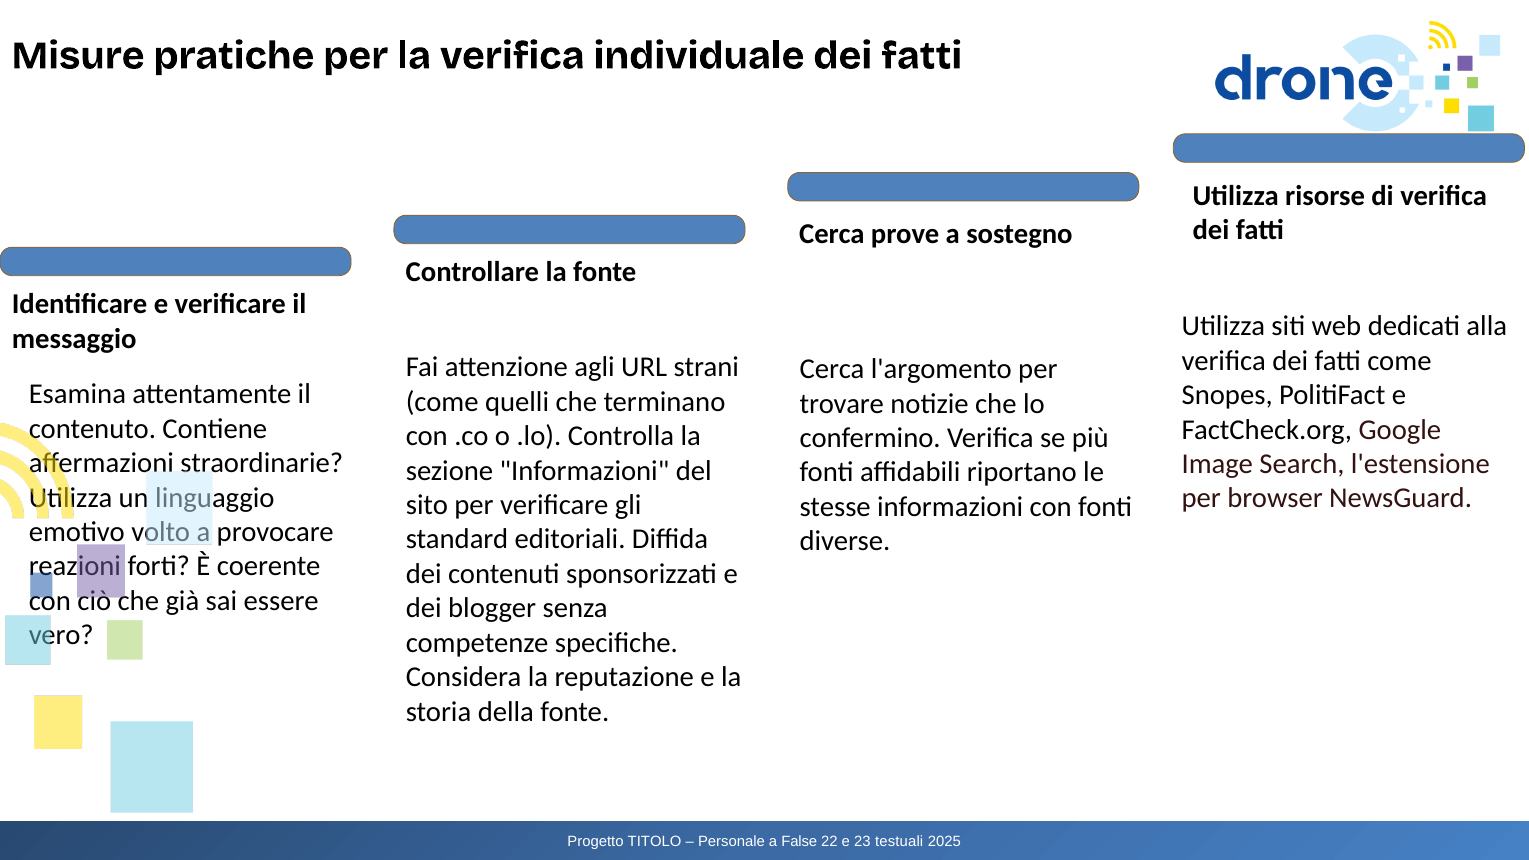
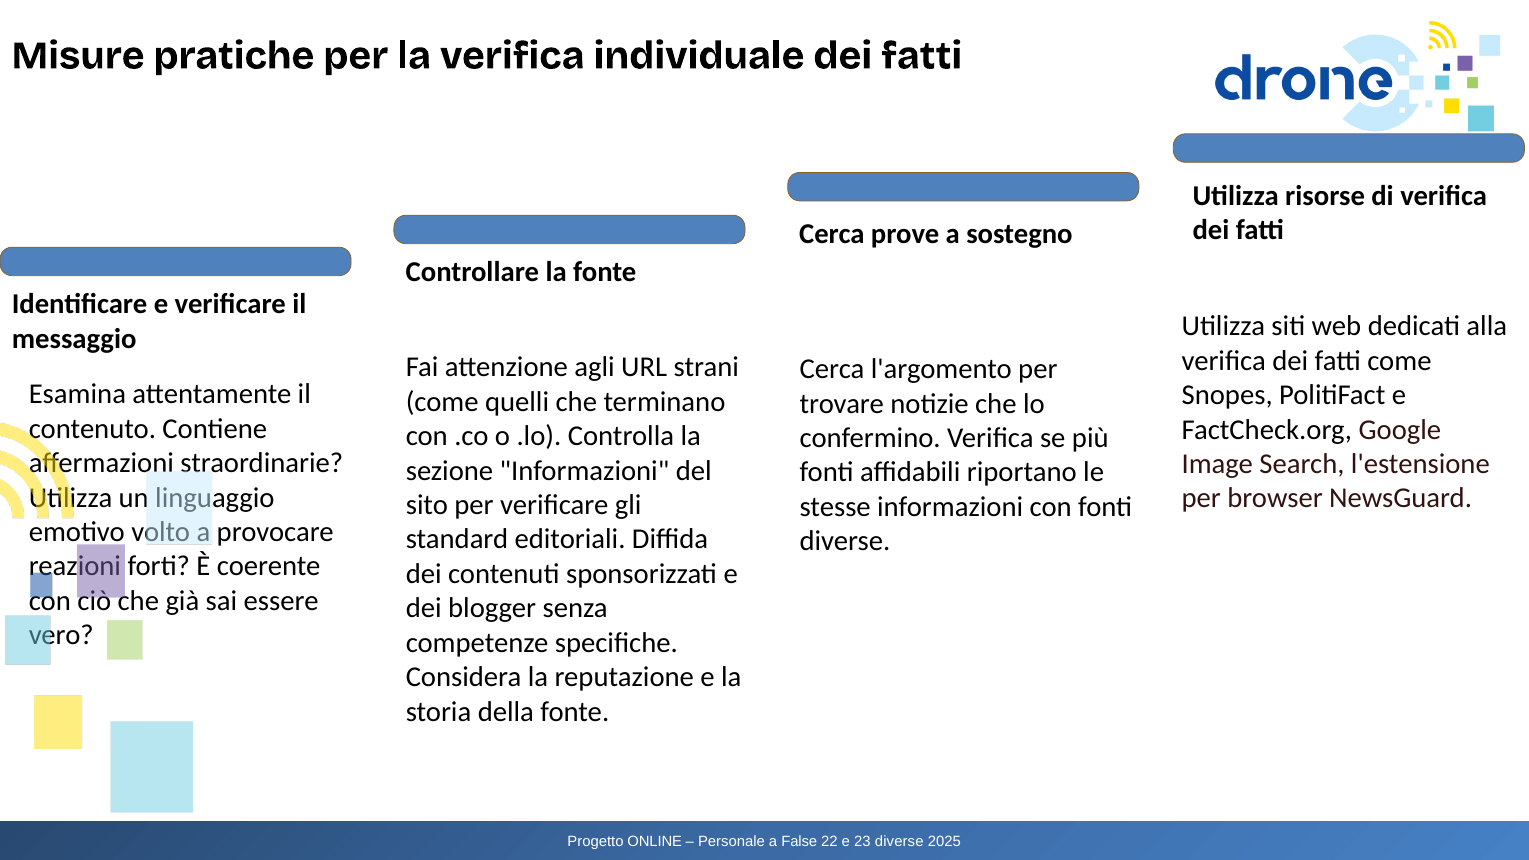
TITOLO: TITOLO -> ONLINE
23 testuali: testuali -> diverse
